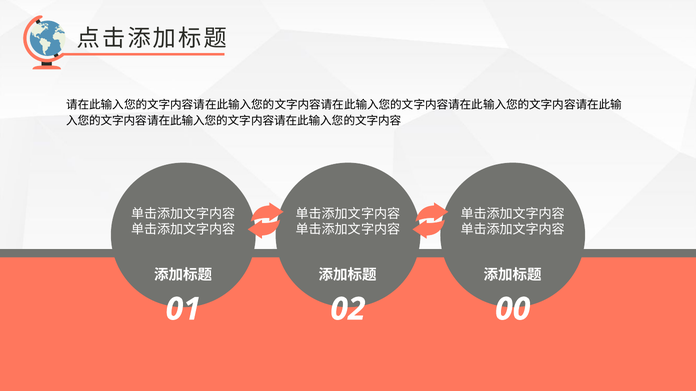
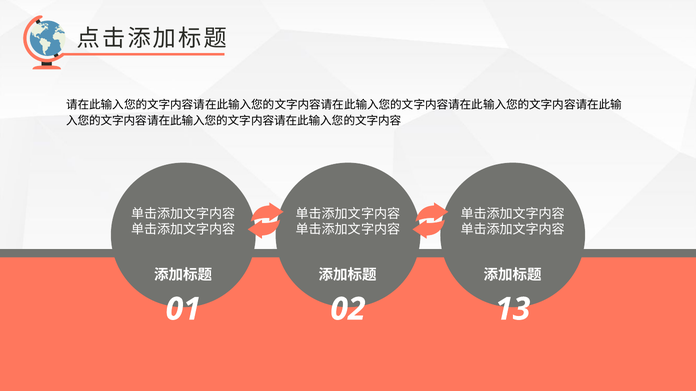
00: 00 -> 13
